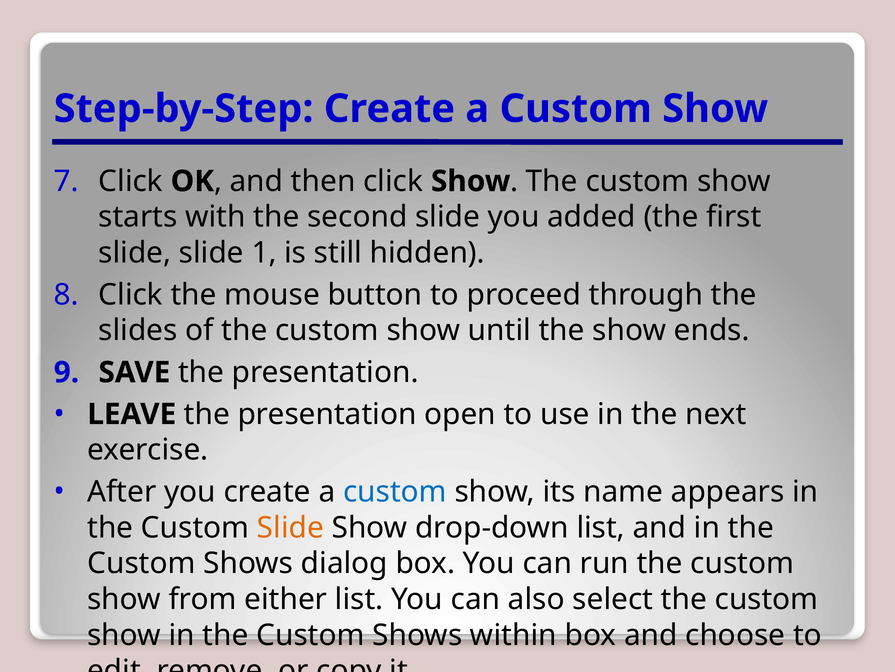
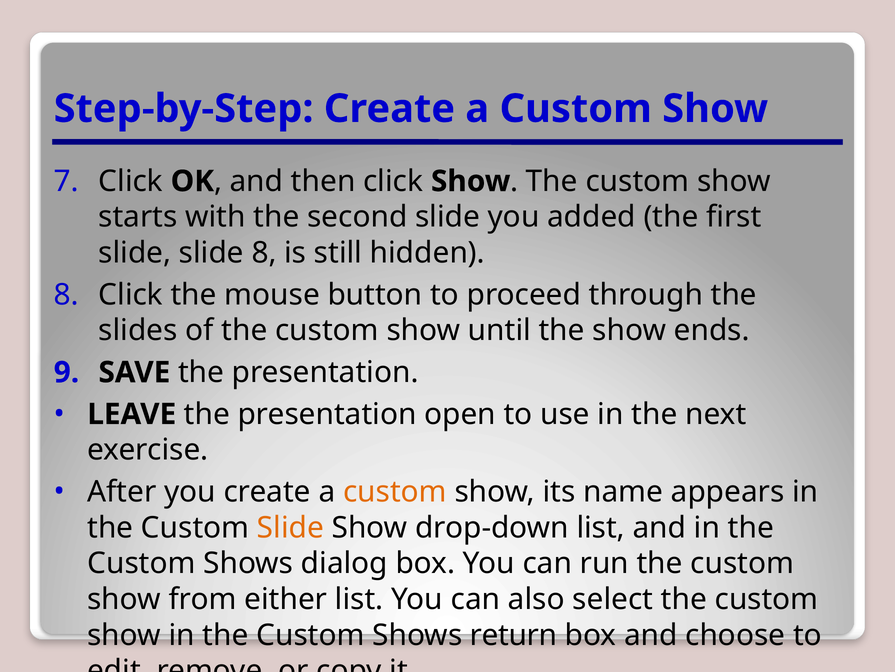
slide 1: 1 -> 8
custom at (395, 491) colour: blue -> orange
within: within -> return
